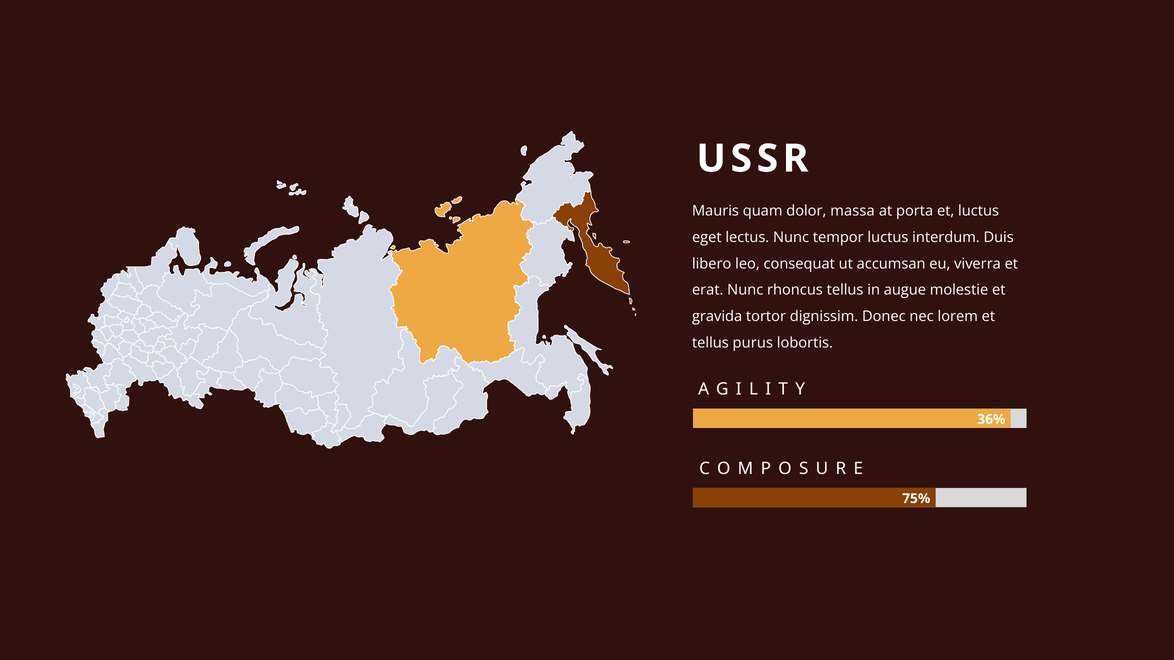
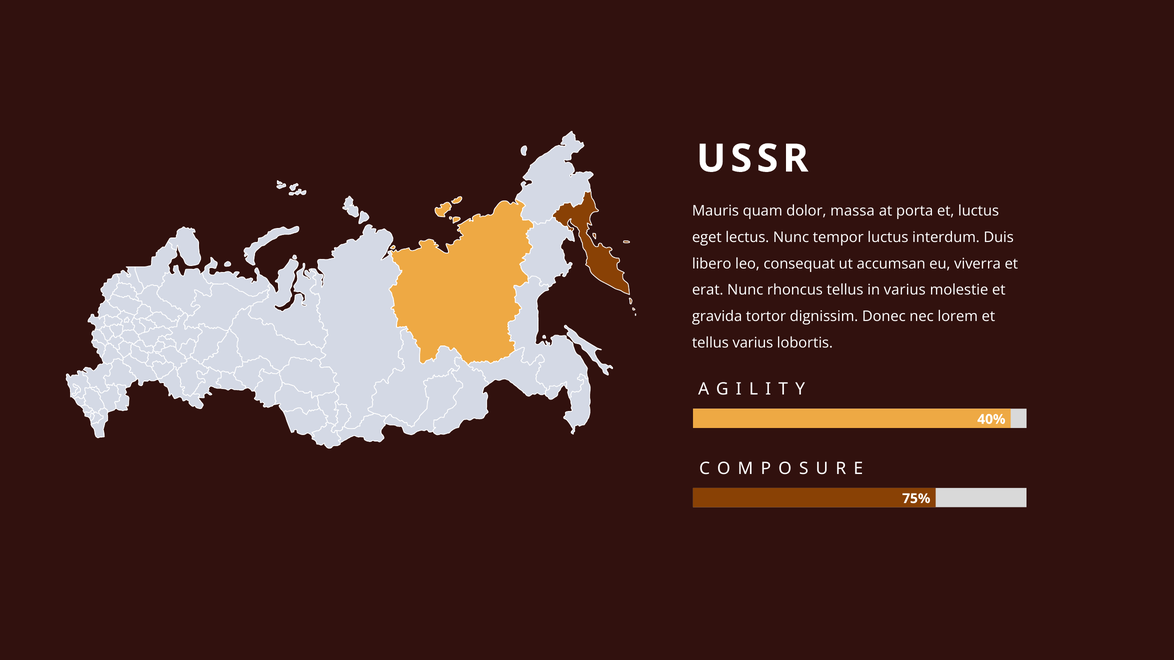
in augue: augue -> varius
tellus purus: purus -> varius
36%: 36% -> 40%
